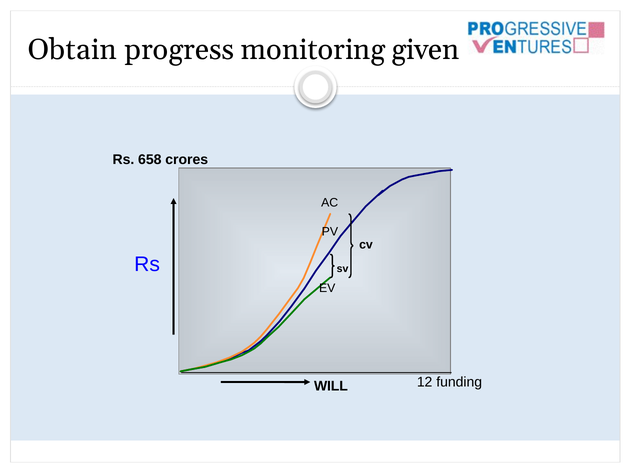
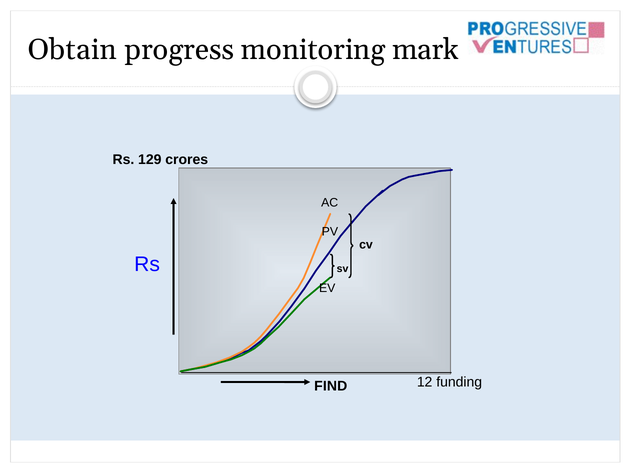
given: given -> mark
658: 658 -> 129
WILL: WILL -> FIND
